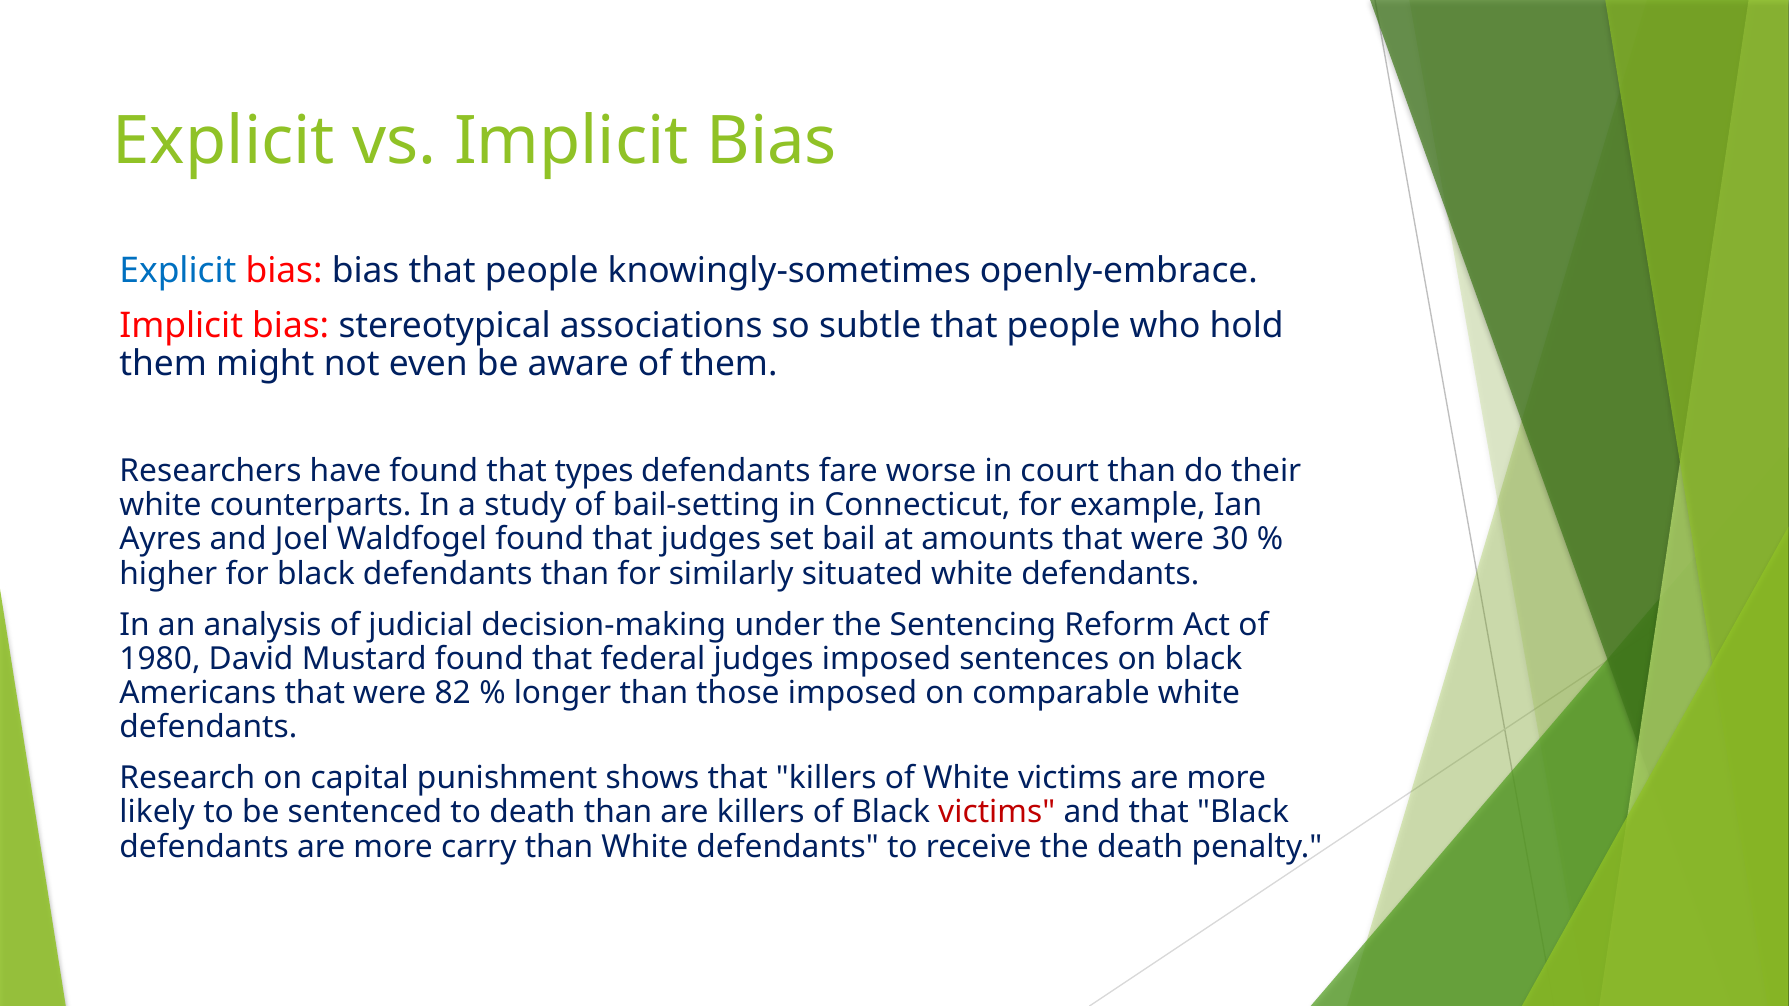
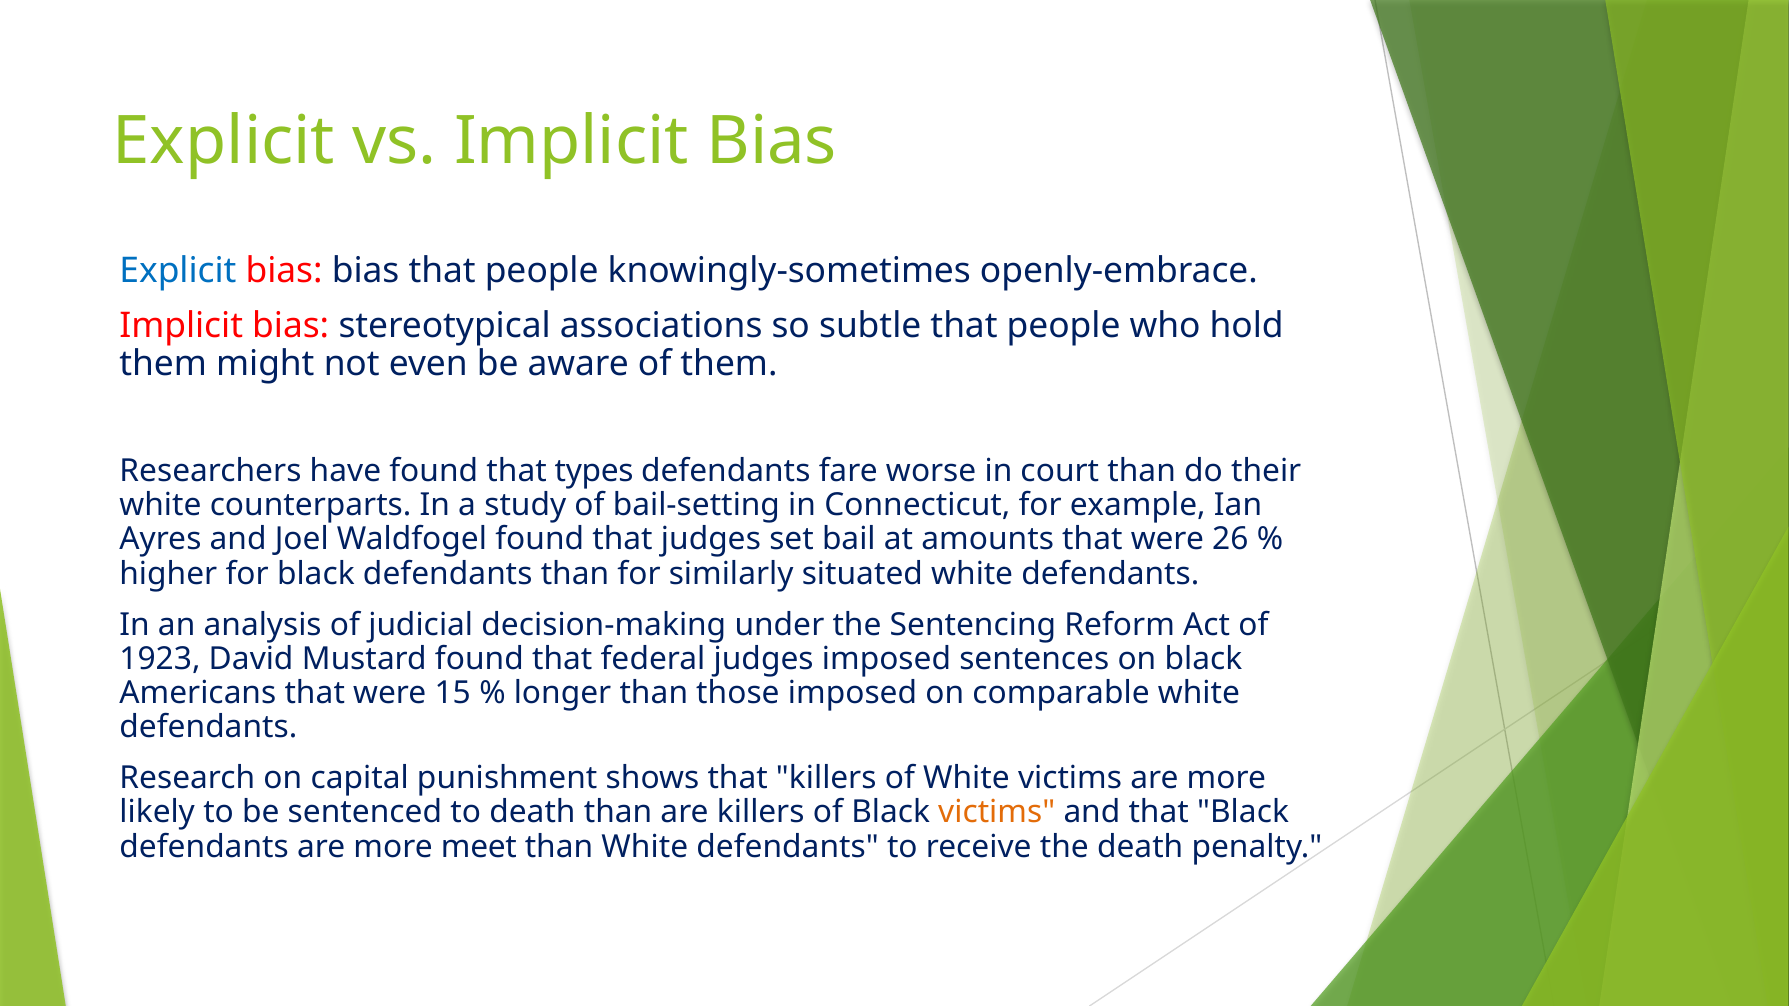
30: 30 -> 26
1980: 1980 -> 1923
82: 82 -> 15
victims at (997, 813) colour: red -> orange
carry: carry -> meet
